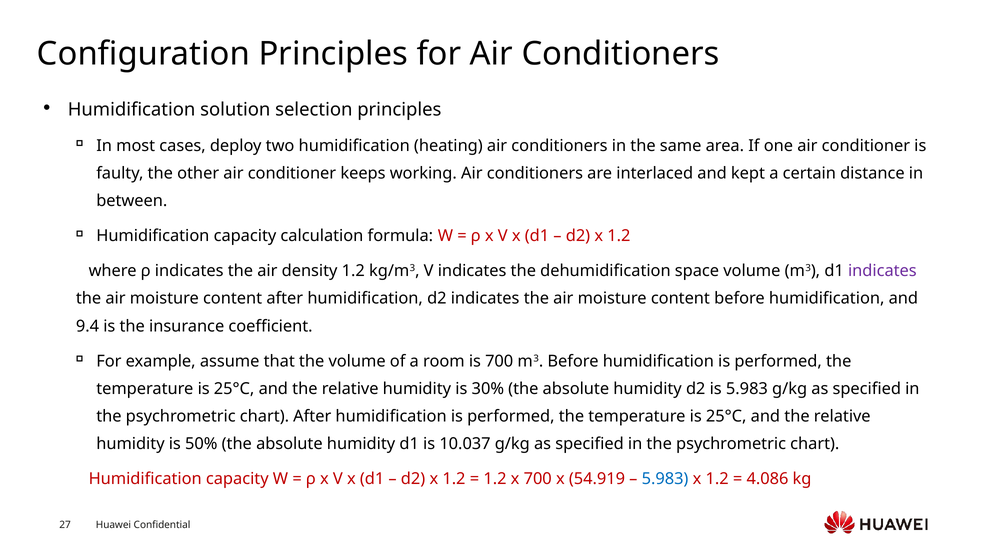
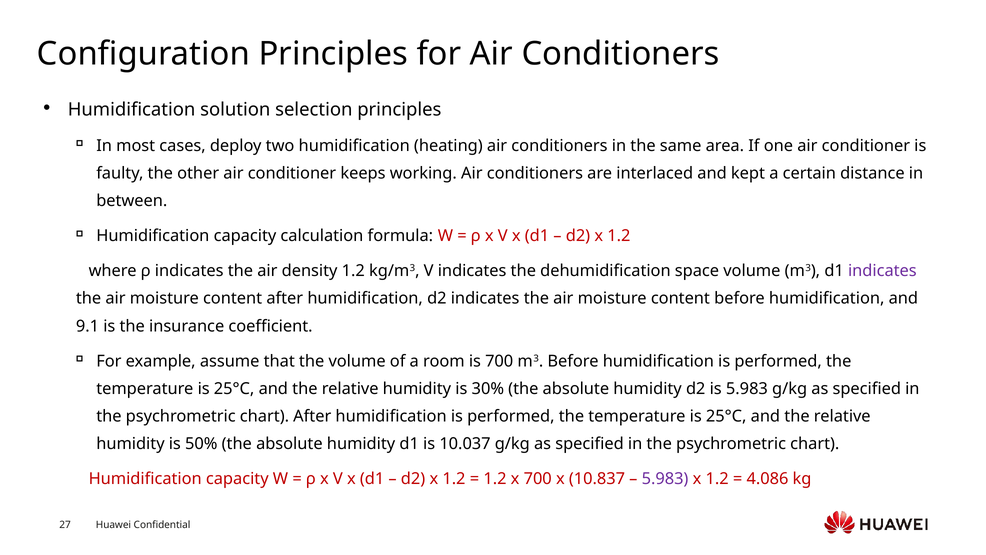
9.4: 9.4 -> 9.1
54.919: 54.919 -> 10.837
5.983 at (665, 479) colour: blue -> purple
